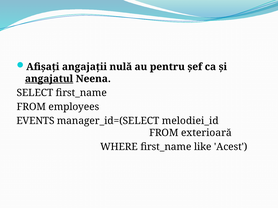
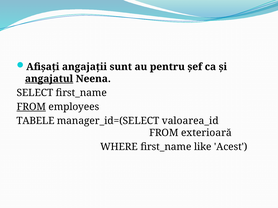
nulă: nulă -> sunt
FROM at (31, 107) underline: none -> present
EVENTS: EVENTS -> TABELE
melodiei_id: melodiei_id -> valoarea_id
